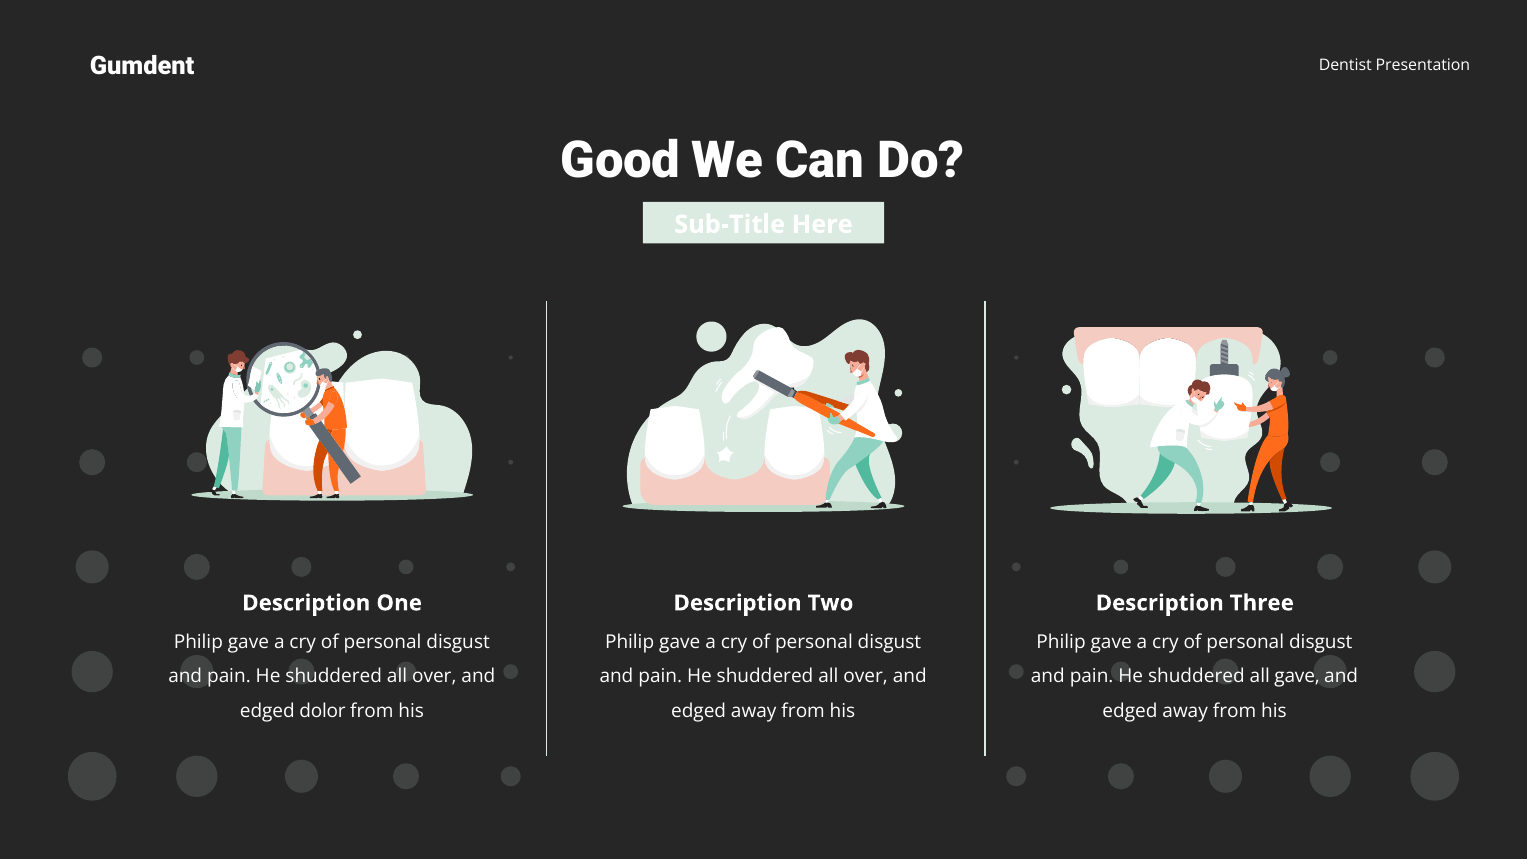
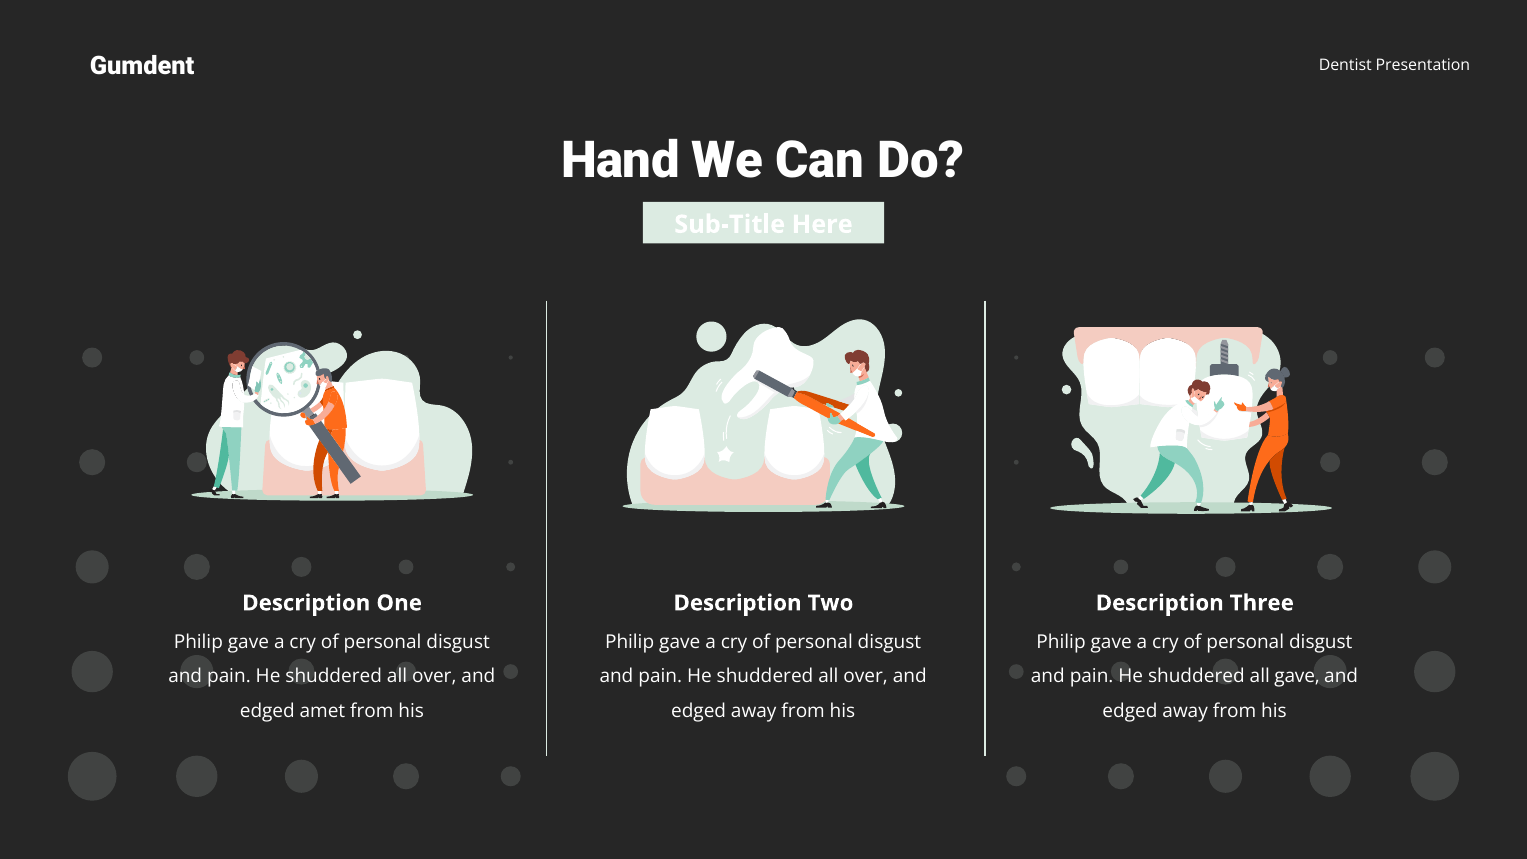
Good: Good -> Hand
dolor: dolor -> amet
